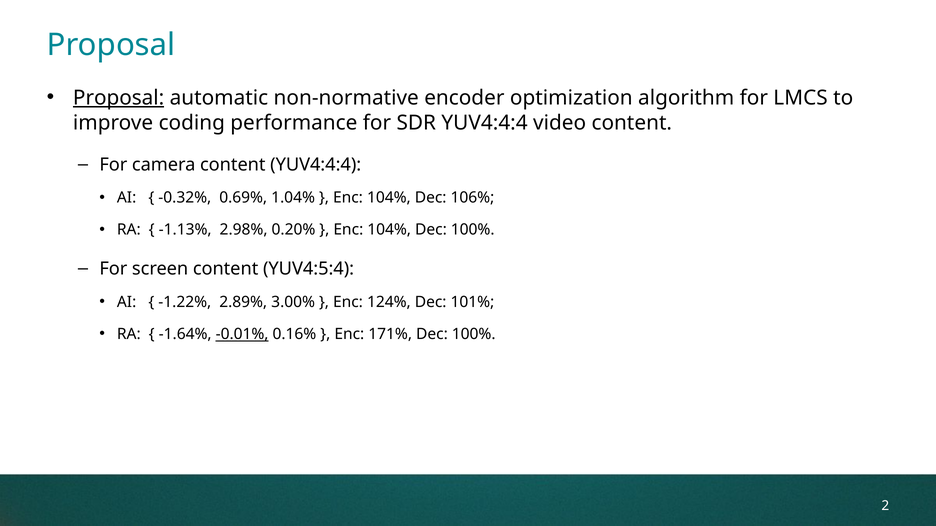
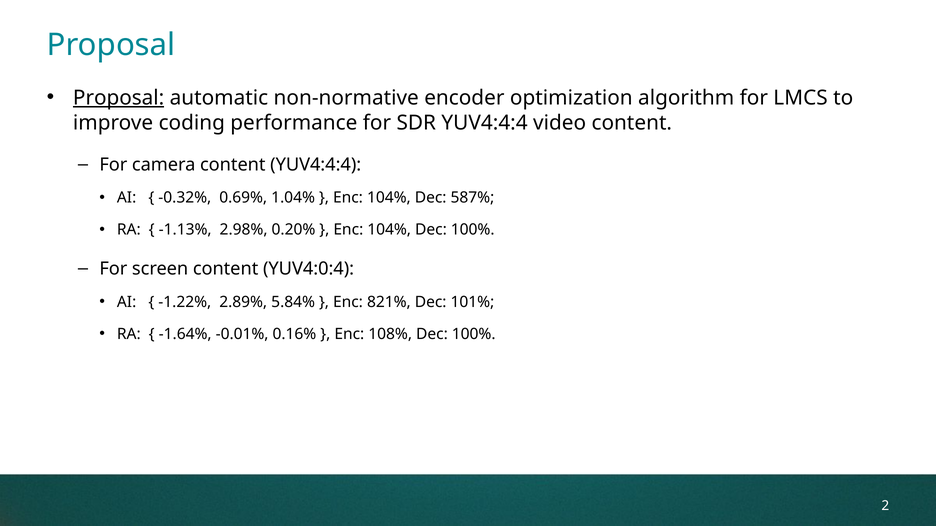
106%: 106% -> 587%
YUV4:5:4: YUV4:5:4 -> YUV4:0:4
3.00%: 3.00% -> 5.84%
124%: 124% -> 821%
-0.01% underline: present -> none
171%: 171% -> 108%
